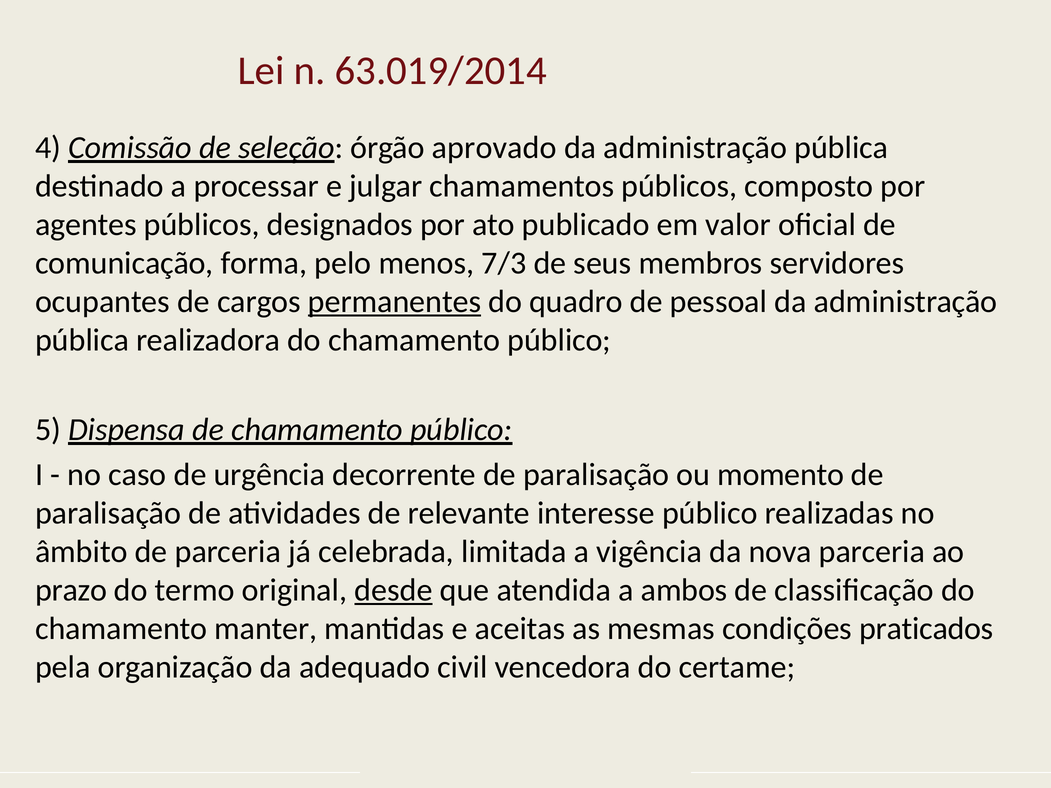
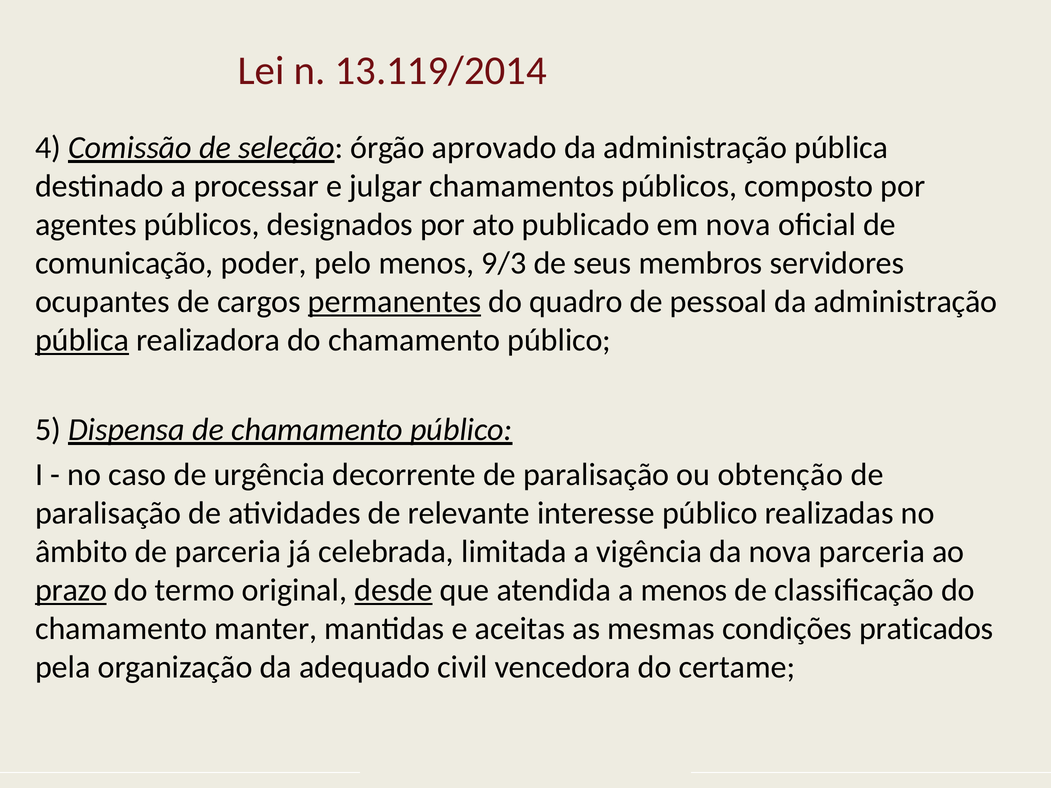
63.019/2014: 63.019/2014 -> 13.119/2014
em valor: valor -> nova
forma: forma -> poder
7/3: 7/3 -> 9/3
pública at (82, 340) underline: none -> present
momento: momento -> obtenção
prazo underline: none -> present
a ambos: ambos -> menos
